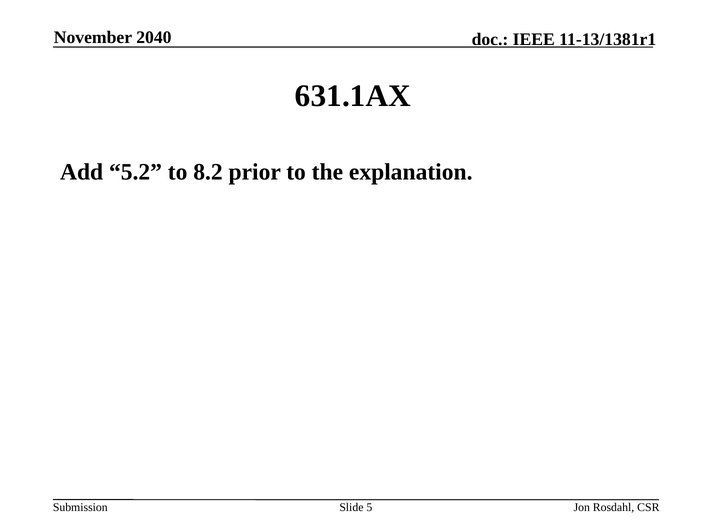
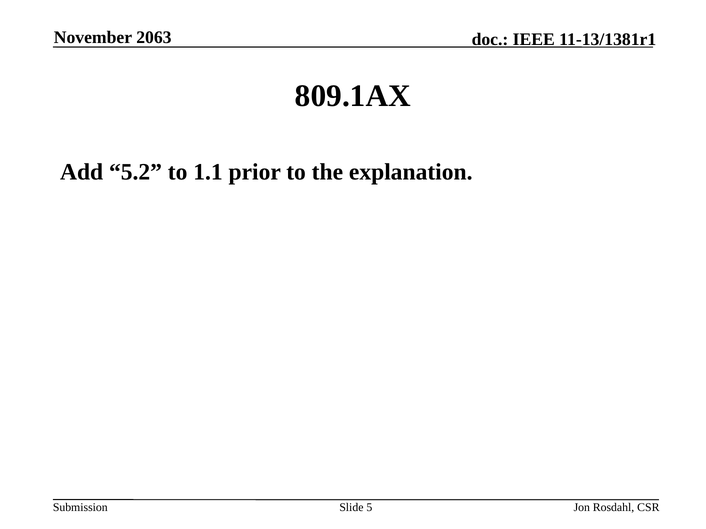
2040: 2040 -> 2063
631.1AX: 631.1AX -> 809.1AX
8.2: 8.2 -> 1.1
